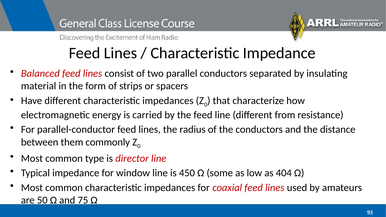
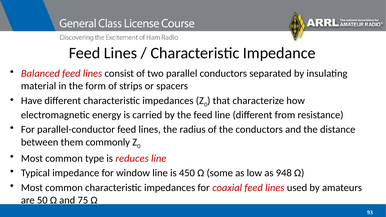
director: director -> reduces
404: 404 -> 948
